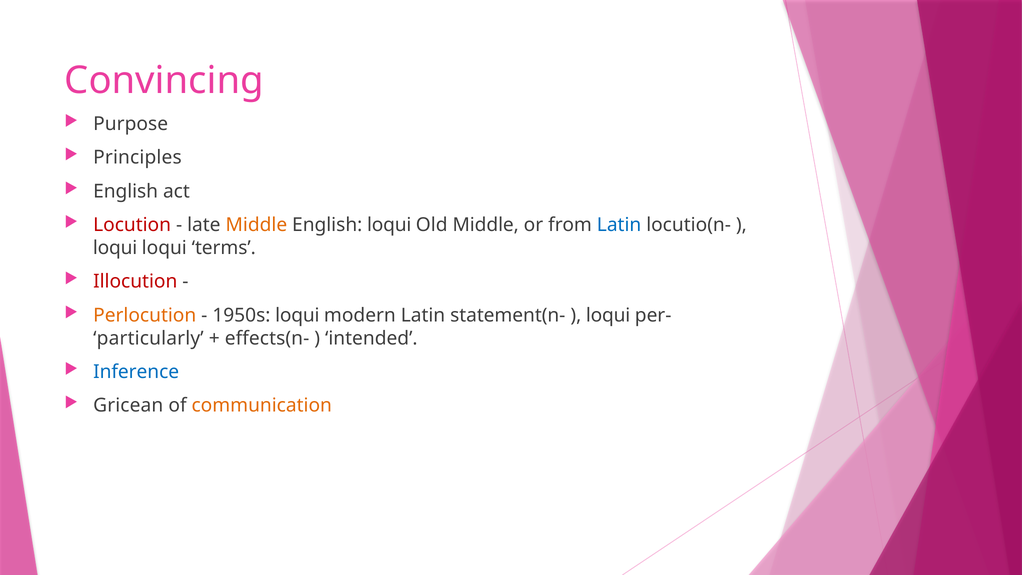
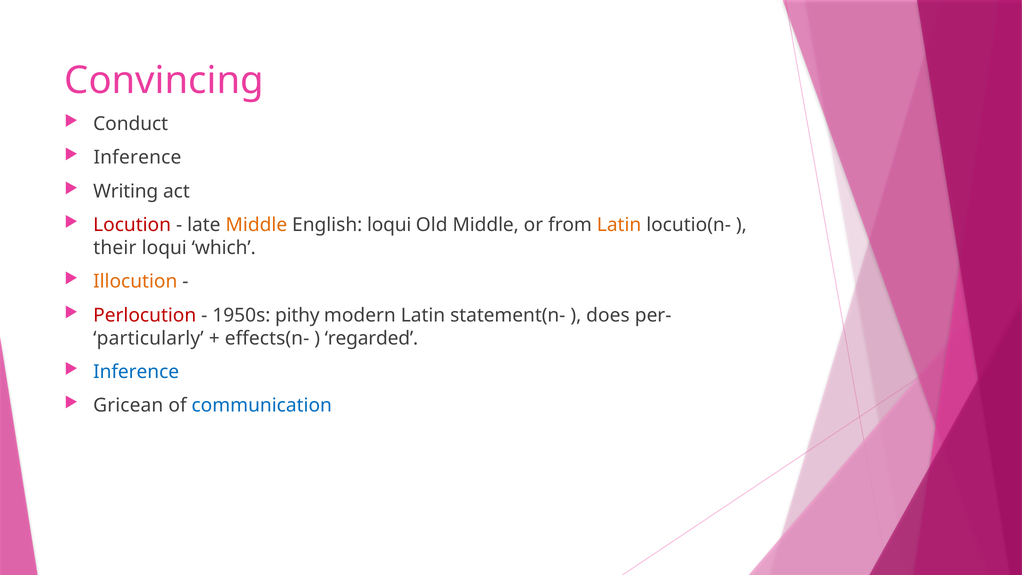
Purpose: Purpose -> Conduct
Principles at (137, 158): Principles -> Inference
English at (126, 191): English -> Writing
Latin at (619, 225) colour: blue -> orange
loqui at (115, 248): loqui -> their
terms: terms -> which
Illocution colour: red -> orange
Perlocution colour: orange -> red
1950s loqui: loqui -> pithy
loqui at (608, 315): loqui -> does
intended: intended -> regarded
communication colour: orange -> blue
